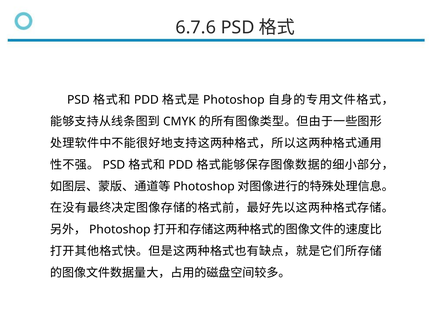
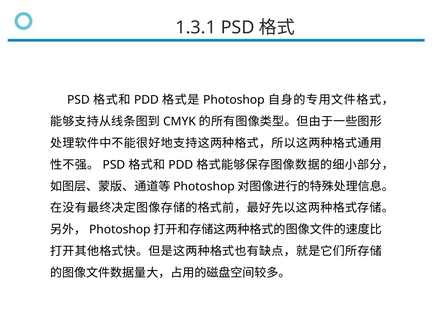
6.7.6: 6.7.6 -> 1.3.1
